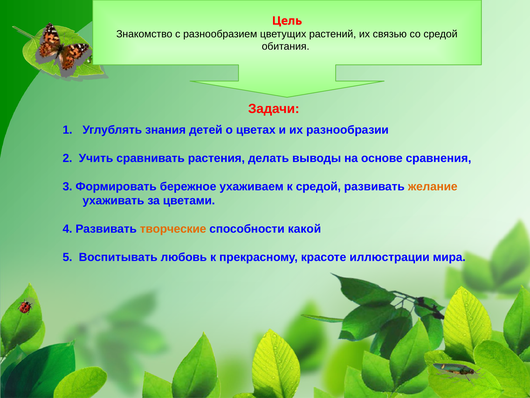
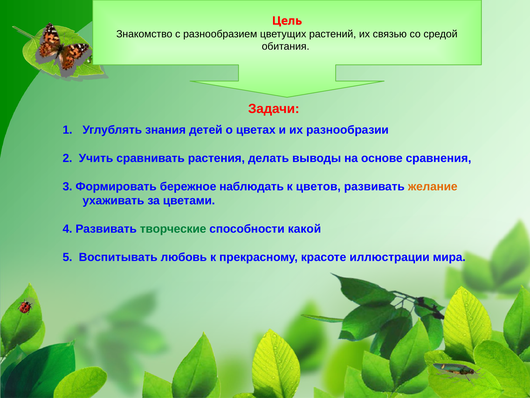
ухаживаем: ухаживаем -> наблюдать
к средой: средой -> цветов
творческие colour: orange -> green
